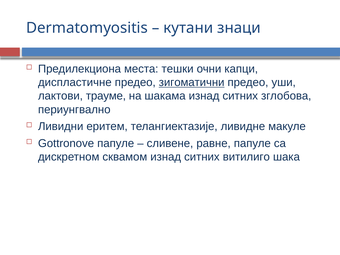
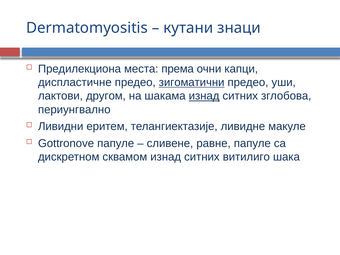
тешки: тешки -> према
трауме: трауме -> другом
изнад at (204, 96) underline: none -> present
